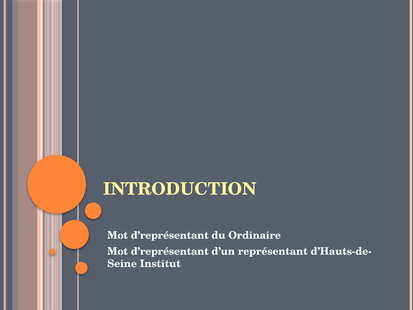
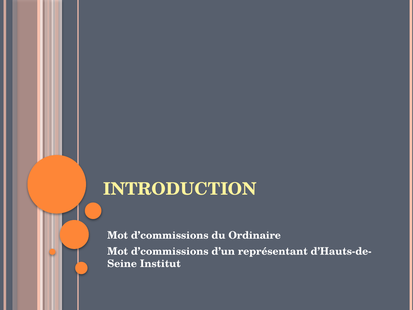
d’représentant at (170, 235): d’représentant -> d’commissions
d’représentant at (170, 251): d’représentant -> d’commissions
